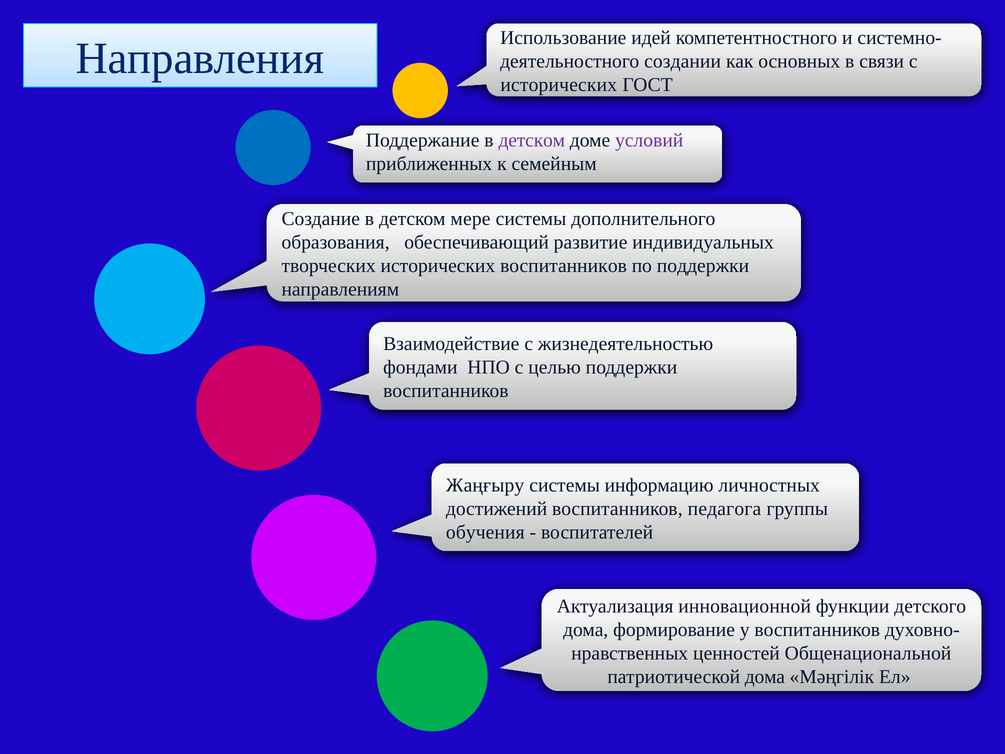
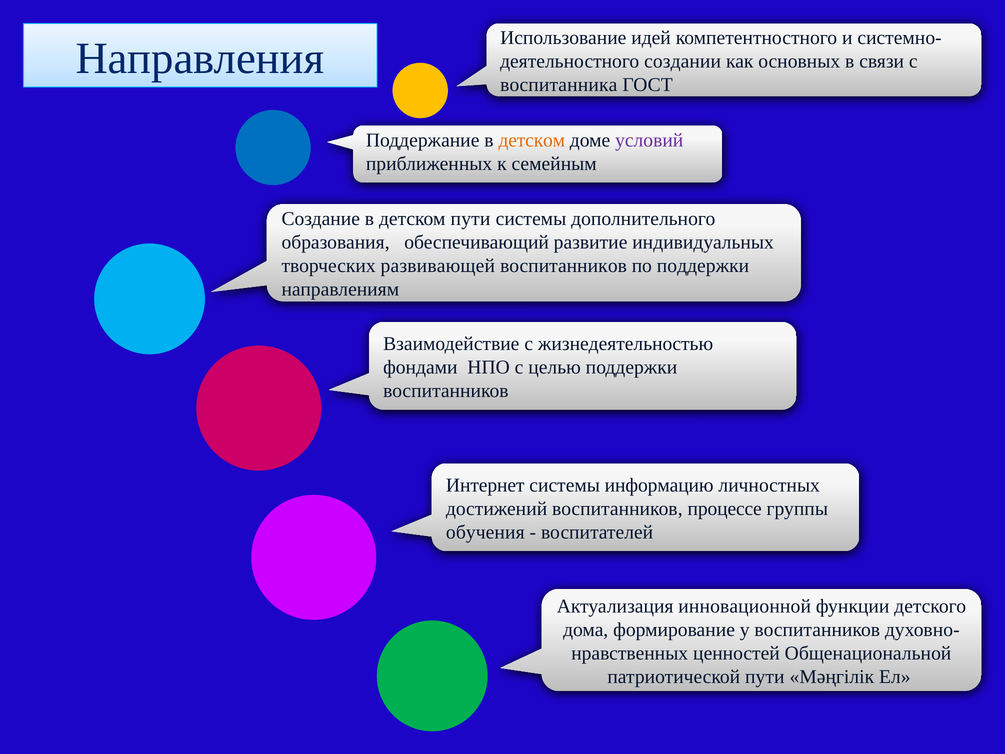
исторических at (559, 85): исторических -> воспитанника
детском at (532, 140) colour: purple -> orange
детском мере: мере -> пути
творческих исторических: исторических -> развивающей
Жаңғыру: Жаңғыру -> Интернет
педагога: педагога -> процессе
патриотической дома: дома -> пути
